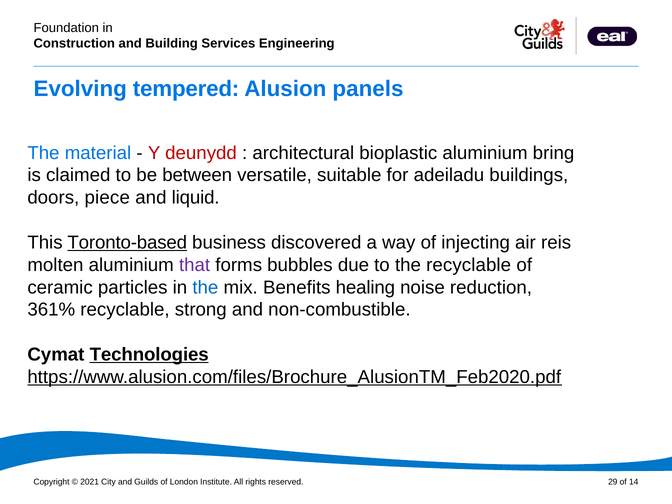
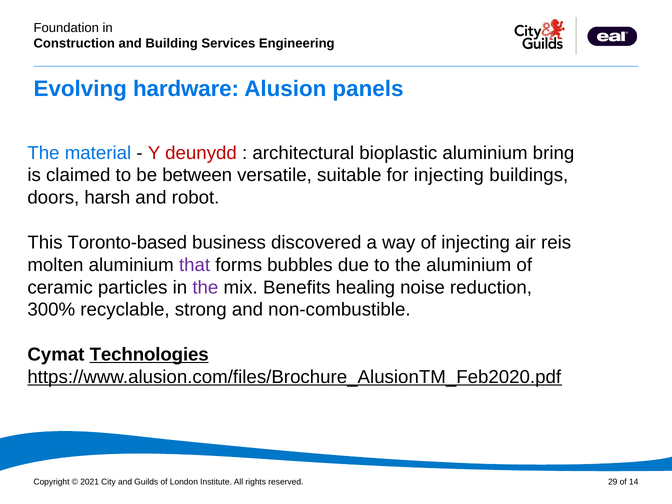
tempered: tempered -> hardware
for adeiladu: adeiladu -> injecting
piece: piece -> harsh
liquid: liquid -> robot
Toronto-based underline: present -> none
the recyclable: recyclable -> aluminium
the at (205, 287) colour: blue -> purple
361%: 361% -> 300%
